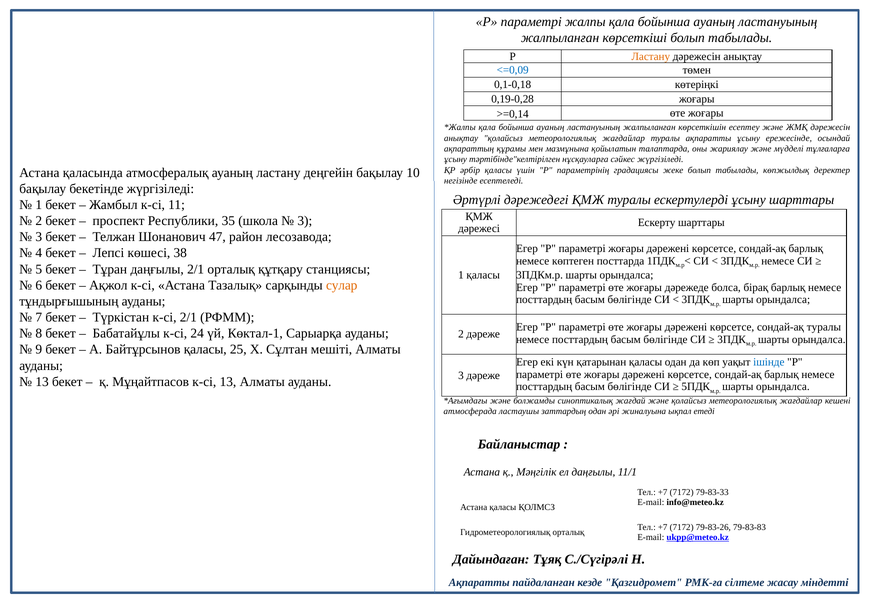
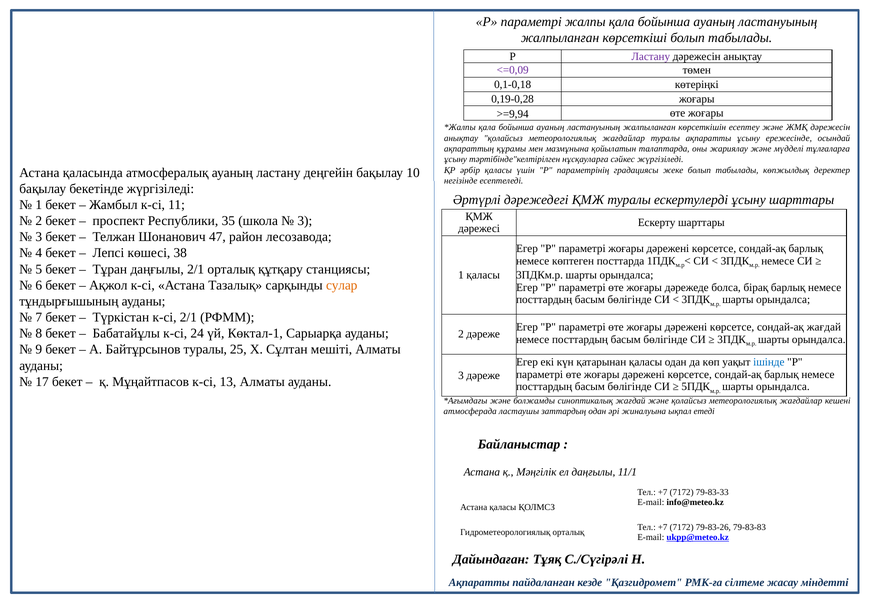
Ластану at (651, 56) colour: orange -> purple
<=0,09 colour: blue -> purple
>=0,14: >=0,14 -> >=9,94
сондай-ақ туралы: туралы -> жағдай
Байтұрсынов қаласы: қаласы -> туралы
13 at (42, 381): 13 -> 17
